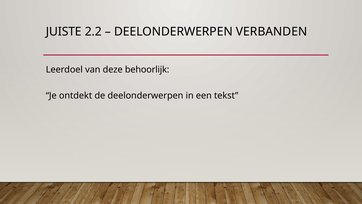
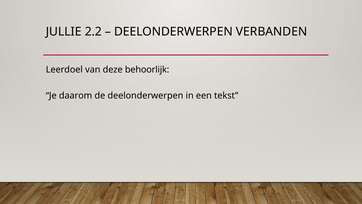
JUISTE: JUISTE -> JULLIE
ontdekt: ontdekt -> daarom
